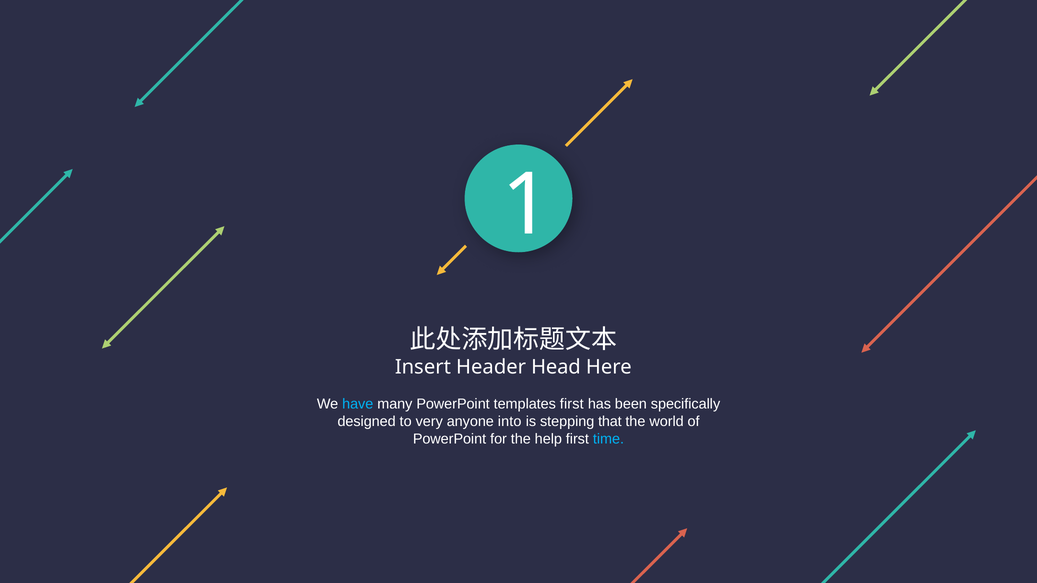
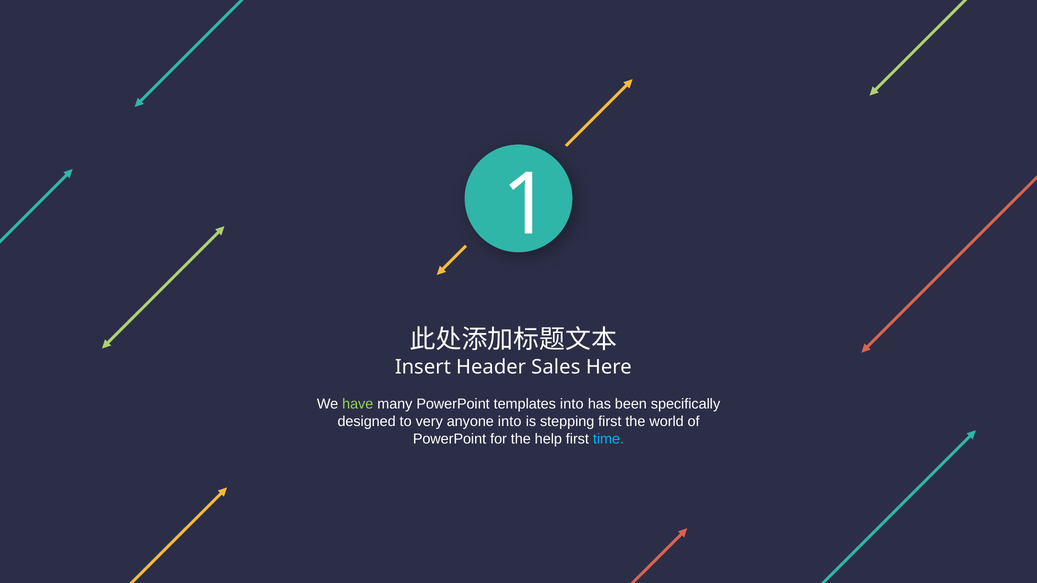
Head: Head -> Sales
have colour: light blue -> light green
templates first: first -> into
stepping that: that -> first
